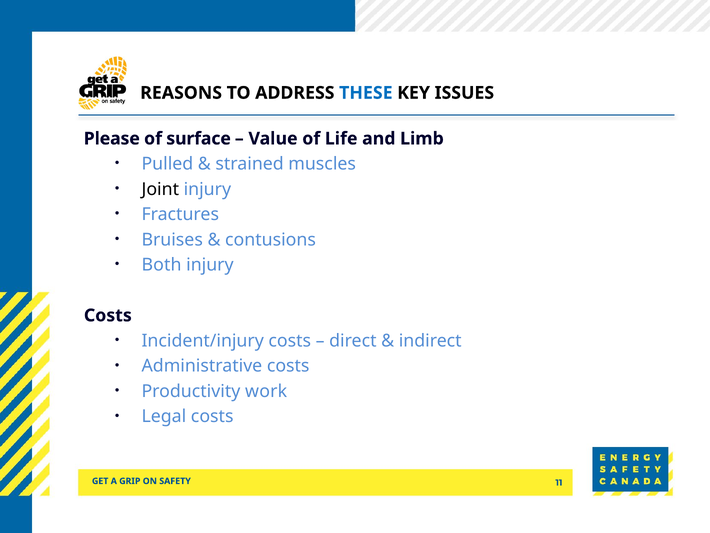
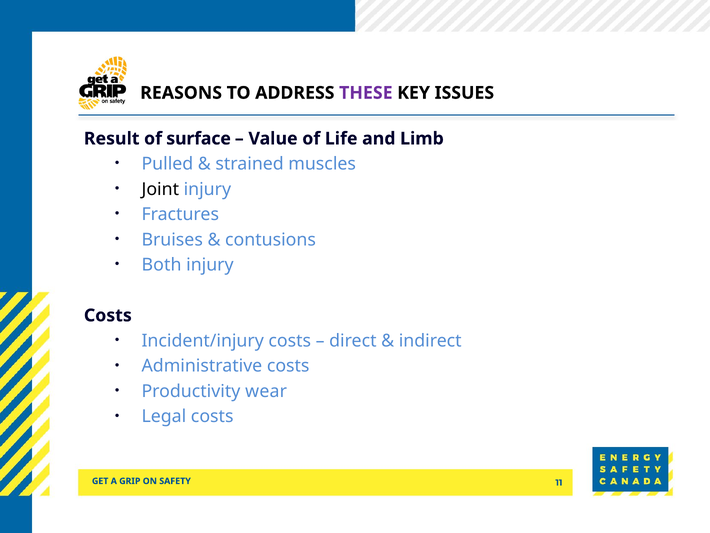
THESE colour: blue -> purple
Please: Please -> Result
work: work -> wear
